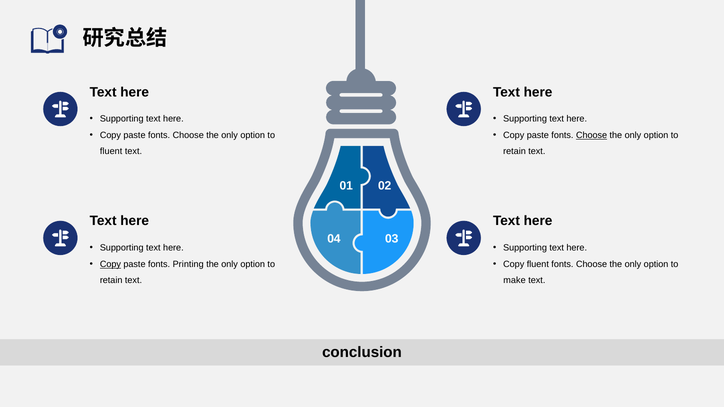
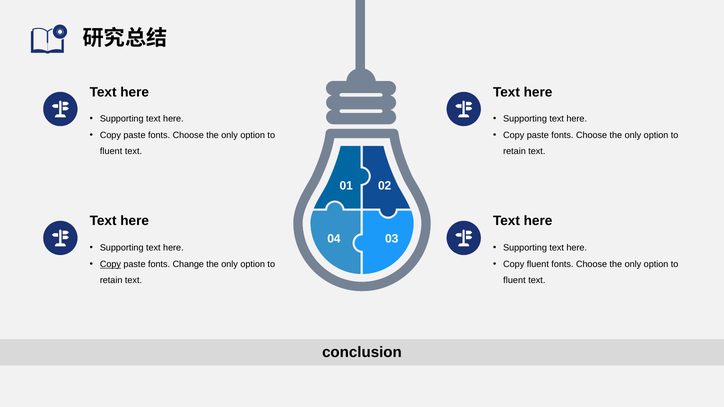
Choose at (592, 135) underline: present -> none
Printing: Printing -> Change
make at (514, 281): make -> fluent
